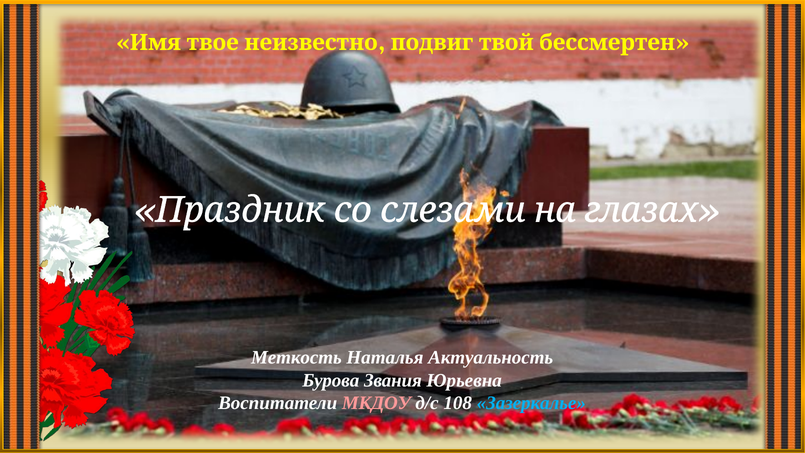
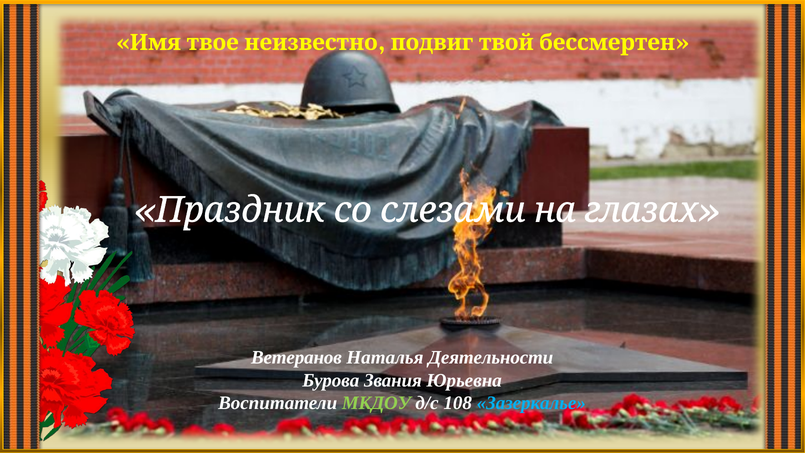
Меткость: Меткость -> Ветеранов
Актуальность: Актуальность -> Деятельности
МКДОУ colour: pink -> light green
